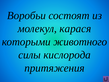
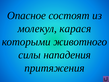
Воробьи: Воробьи -> Опасное
кислорода: кислорода -> нападения
